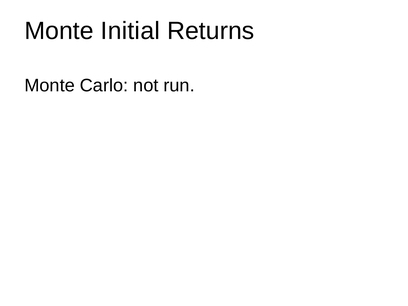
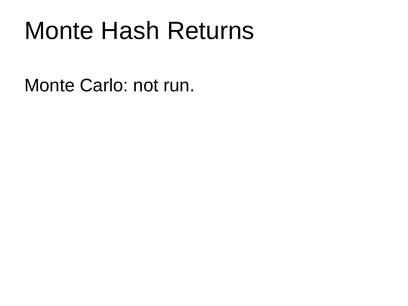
Initial: Initial -> Hash
